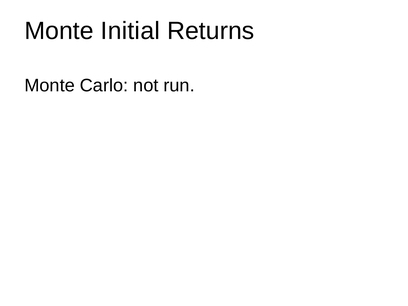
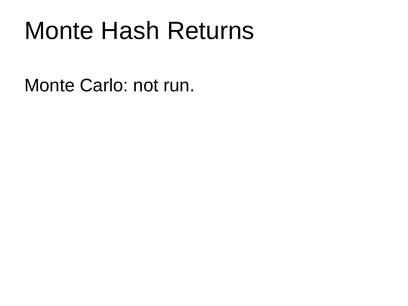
Initial: Initial -> Hash
